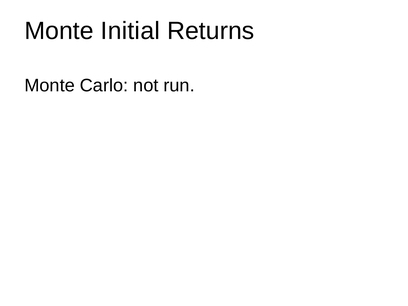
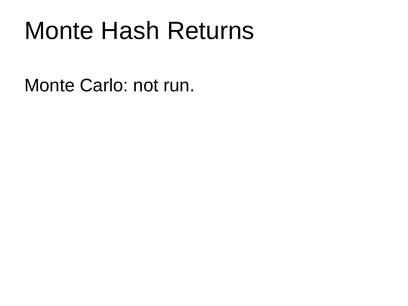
Initial: Initial -> Hash
